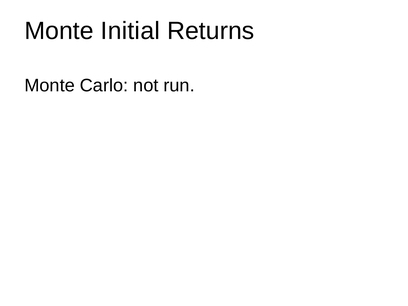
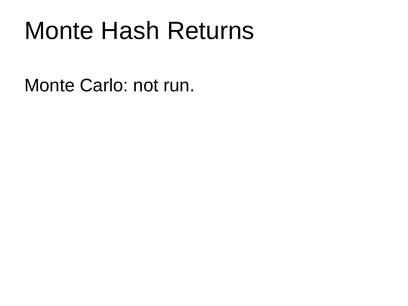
Initial: Initial -> Hash
